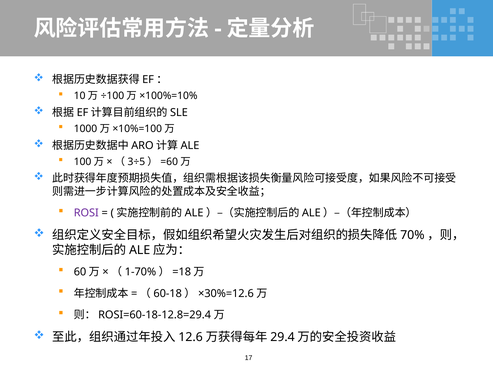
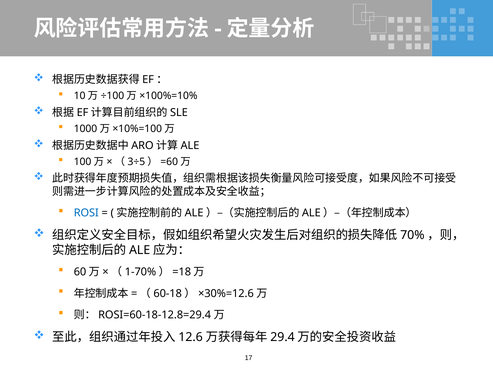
ROSI colour: purple -> blue
